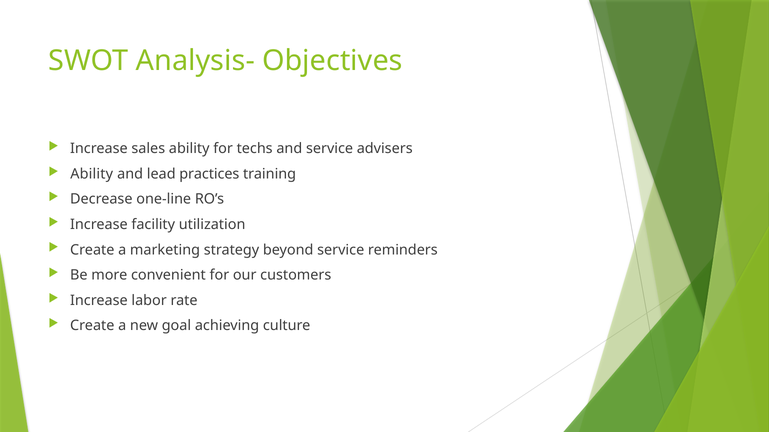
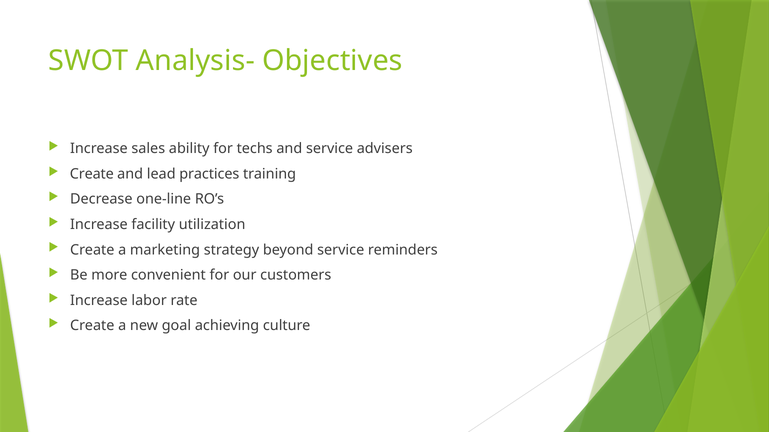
Ability at (92, 174): Ability -> Create
